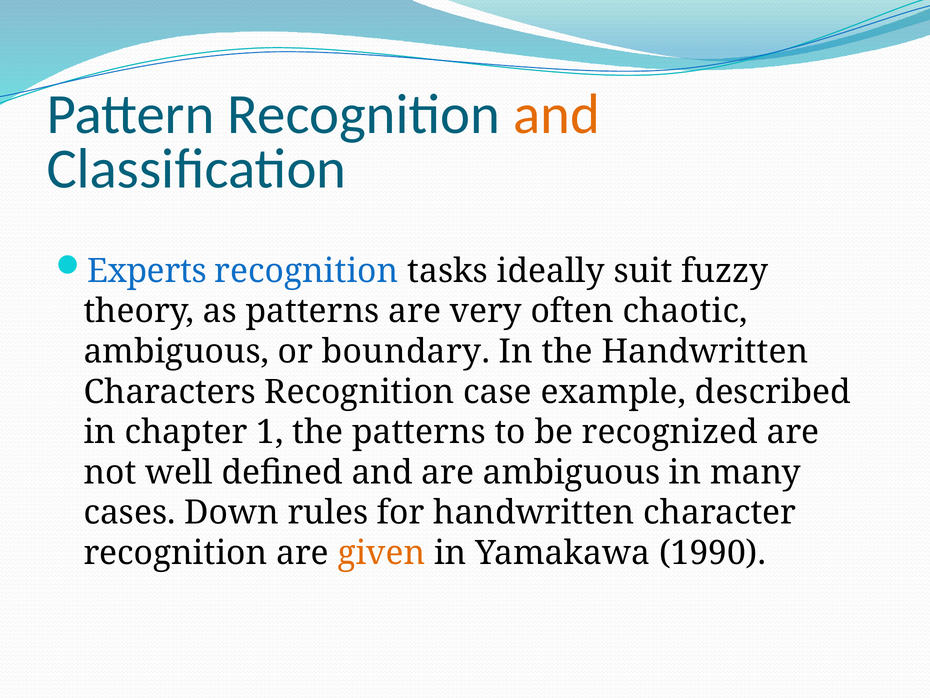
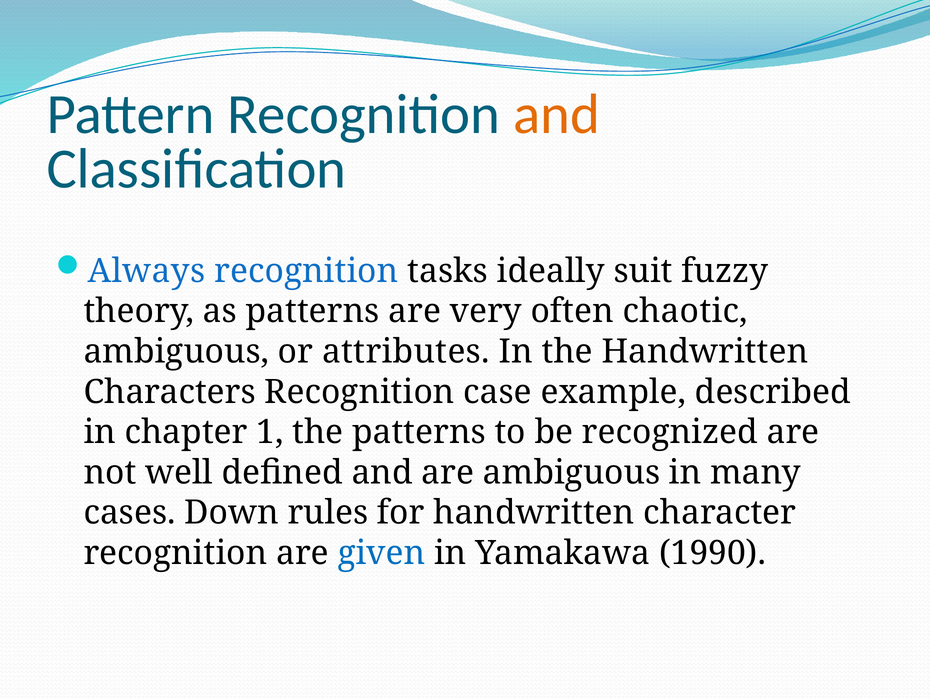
Experts: Experts -> Always
boundary: boundary -> attributes
given colour: orange -> blue
